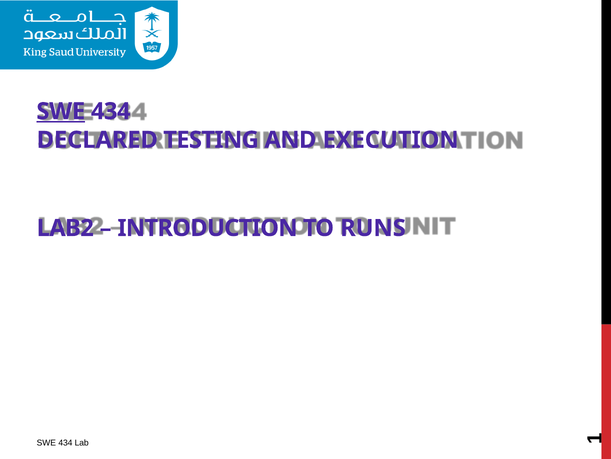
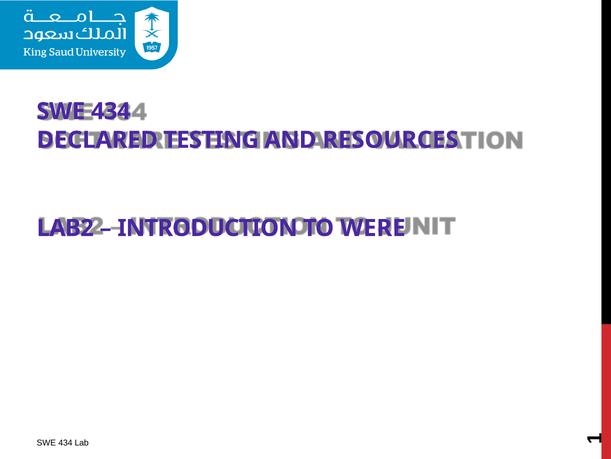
SWE at (61, 111) underline: present -> none
EXECUTION: EXECUTION -> RESOURCES
RUNS: RUNS -> WERE
